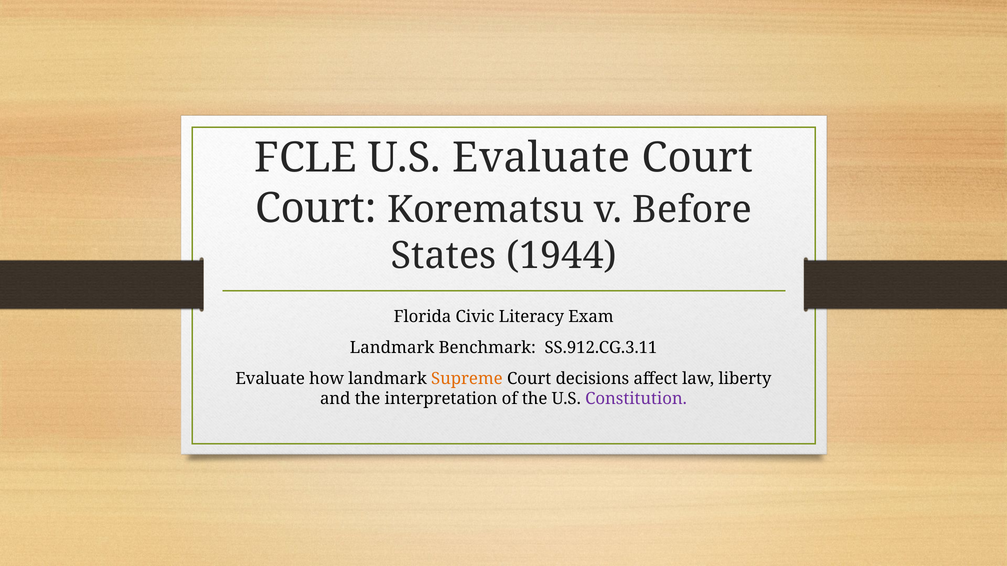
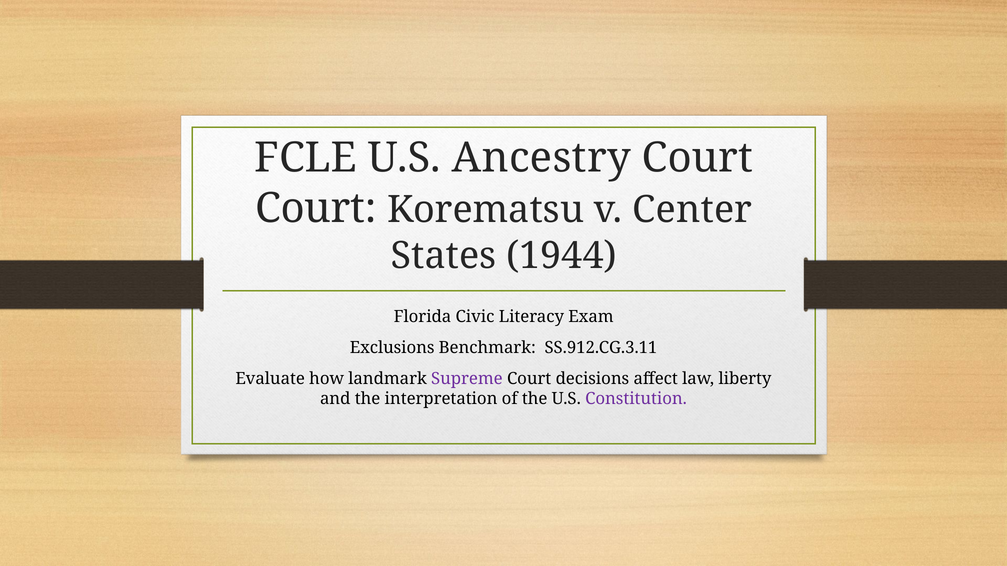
U.S Evaluate: Evaluate -> Ancestry
Before: Before -> Center
Landmark at (392, 348): Landmark -> Exclusions
Supreme colour: orange -> purple
